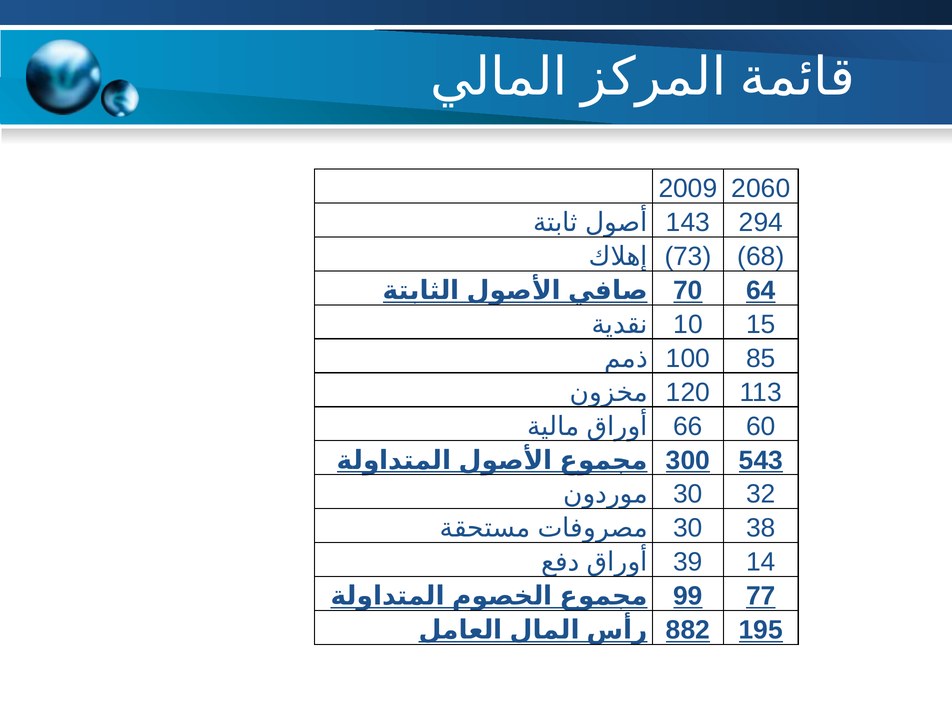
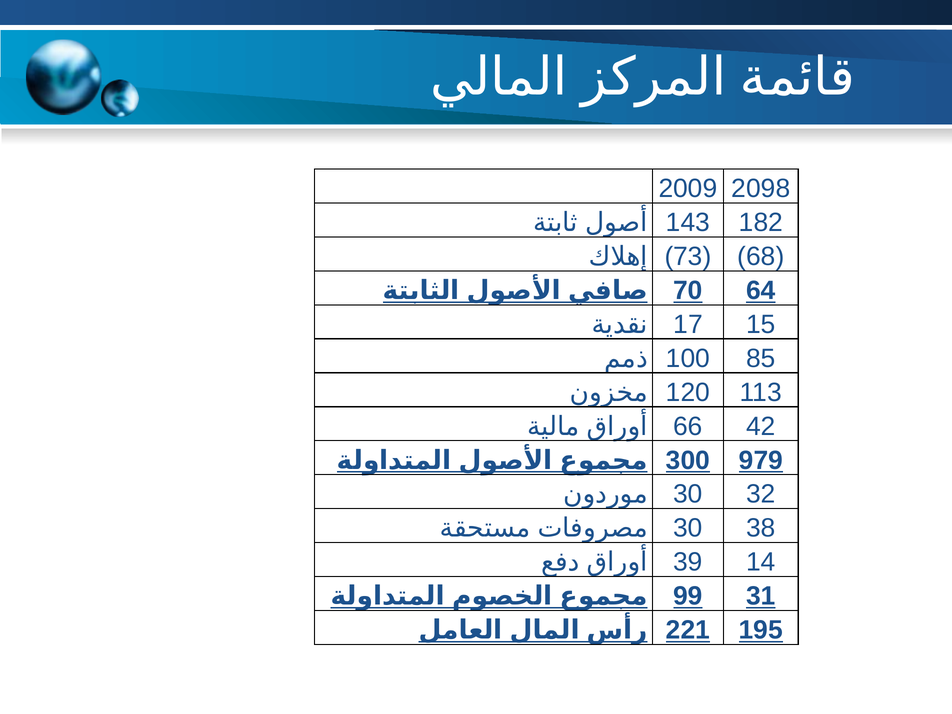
2060: 2060 -> 2098
294: 294 -> 182
10: 10 -> 17
60: 60 -> 42
543: 543 -> 979
77: 77 -> 31
882: 882 -> 221
